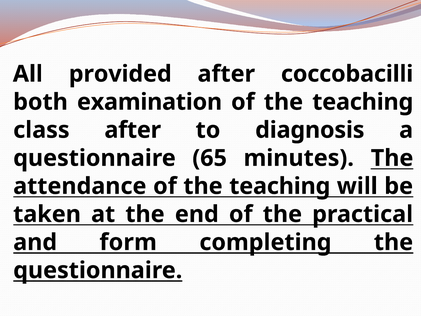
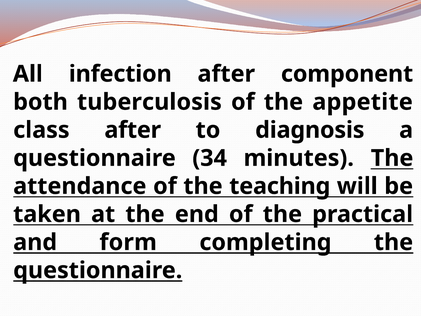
provided: provided -> infection
coccobacilli: coccobacilli -> component
examination: examination -> tuberculosis
teaching at (363, 102): teaching -> appetite
65: 65 -> 34
